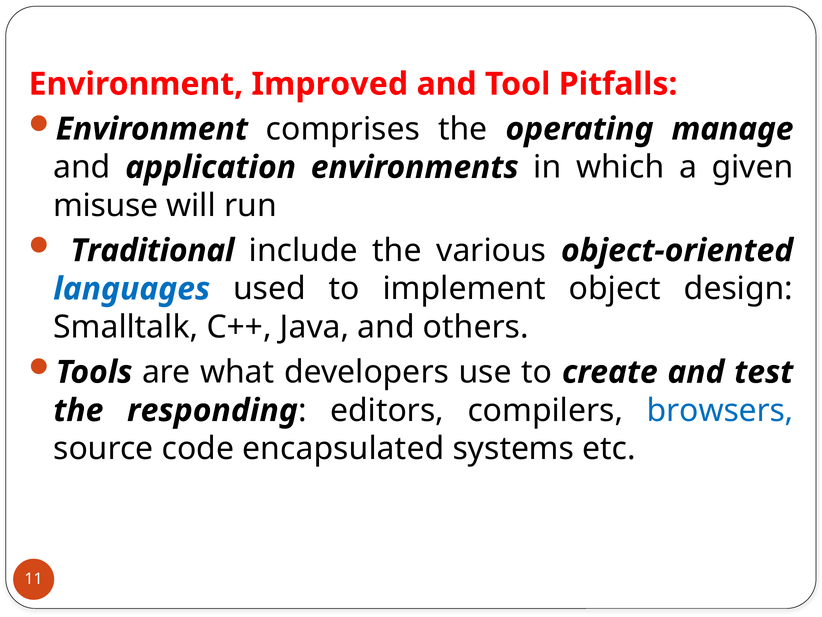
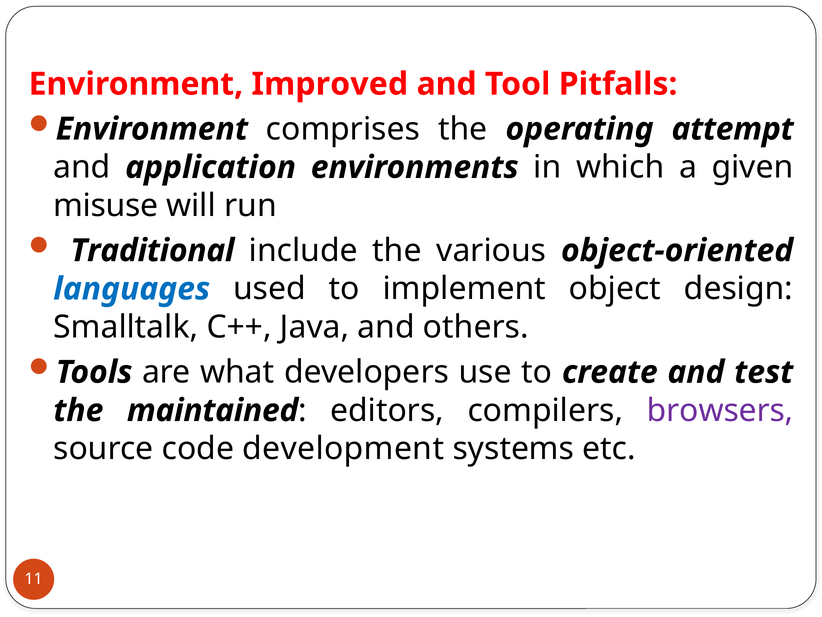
manage: manage -> attempt
responding: responding -> maintained
browsers colour: blue -> purple
encapsulated: encapsulated -> development
